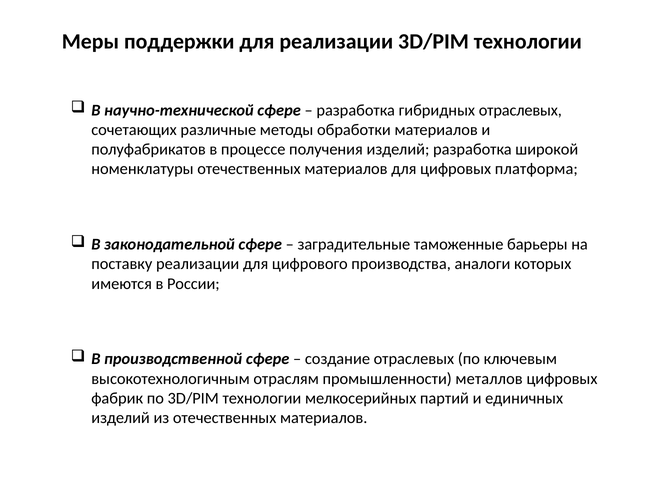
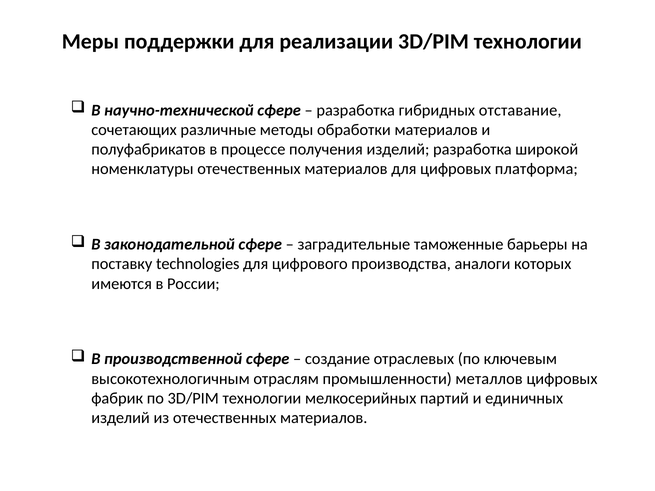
гибридных отраслевых: отраслевых -> отставание
поставку реализации: реализации -> technologies
